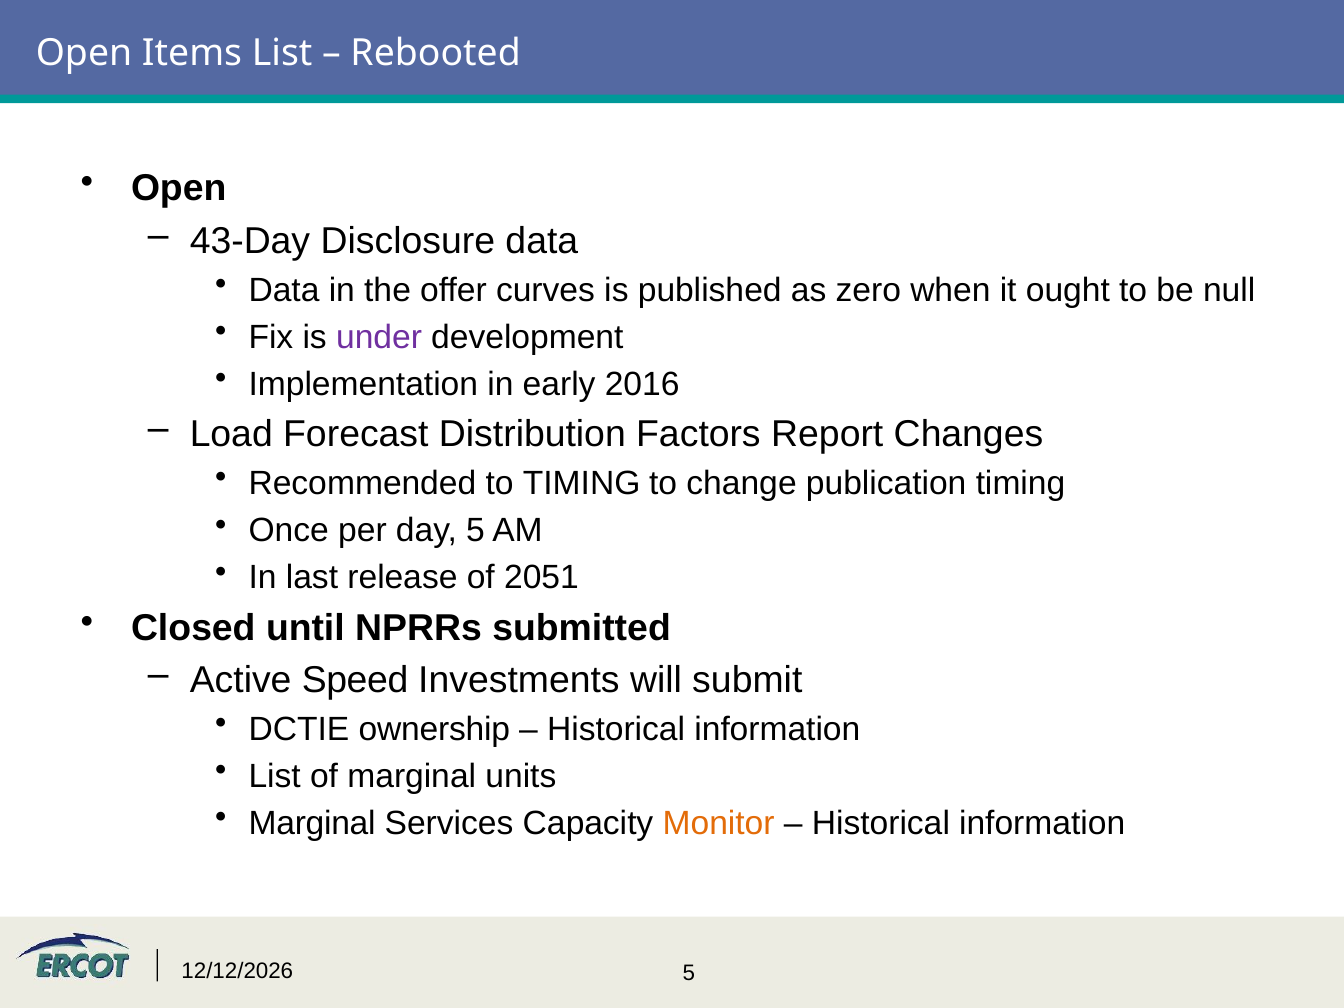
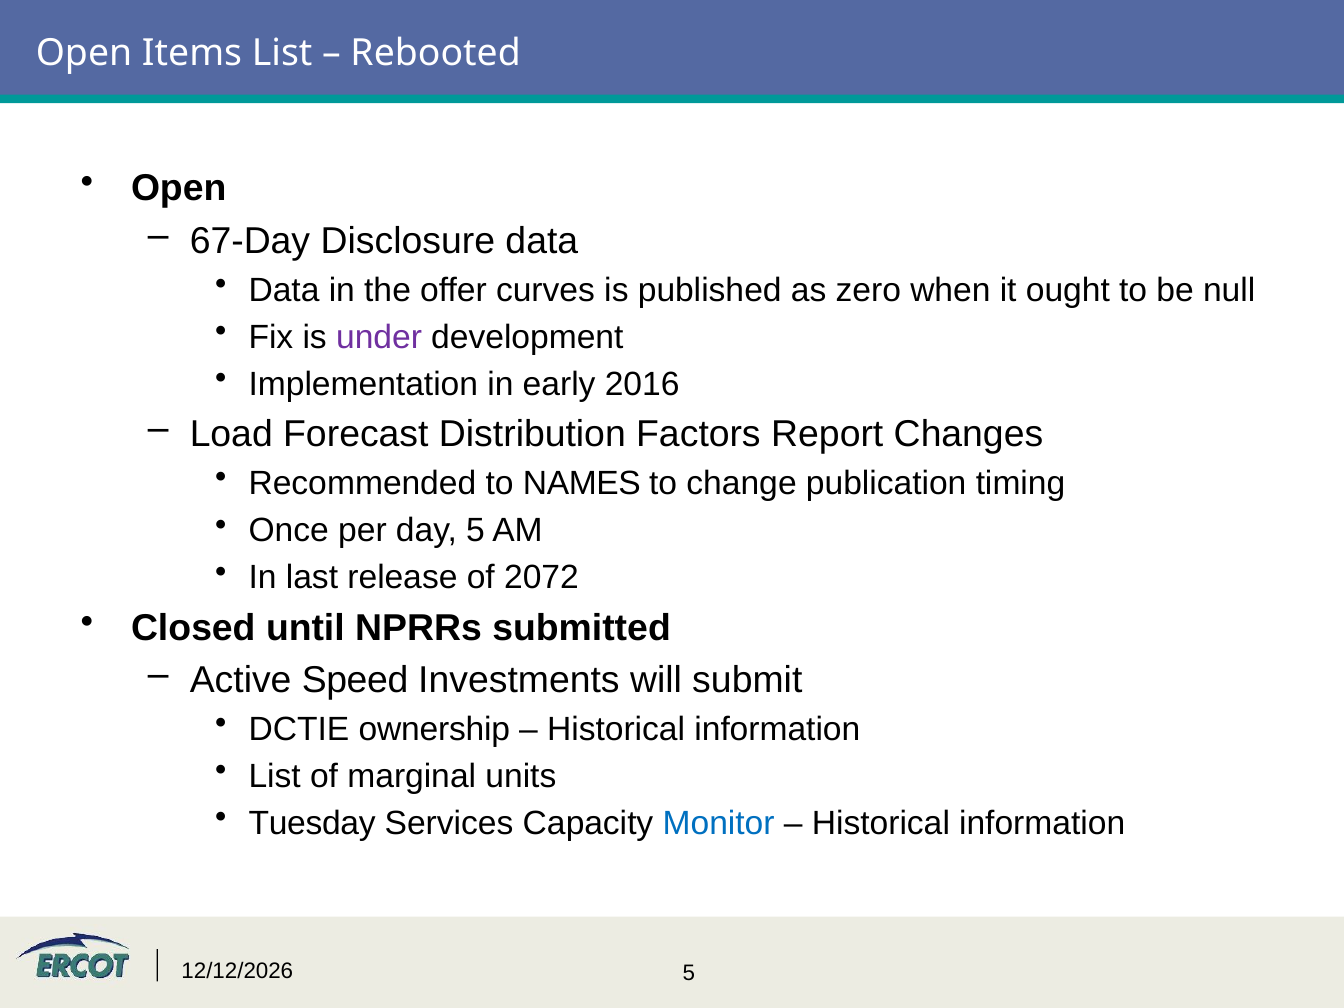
43-Day: 43-Day -> 67-Day
to TIMING: TIMING -> NAMES
2051: 2051 -> 2072
Marginal at (312, 823): Marginal -> Tuesday
Monitor colour: orange -> blue
